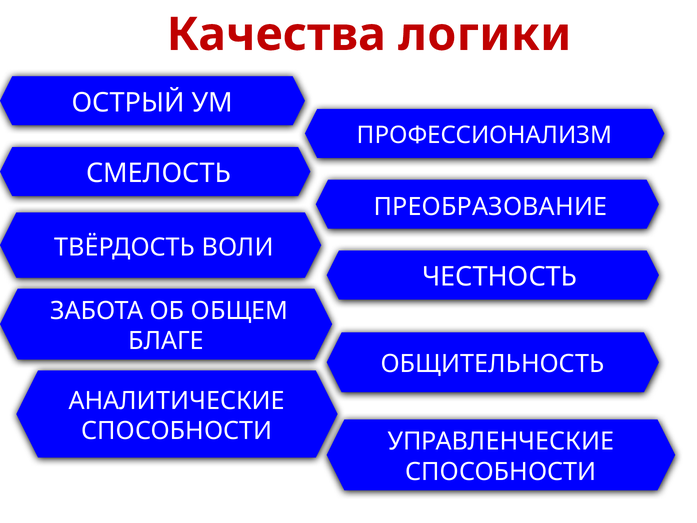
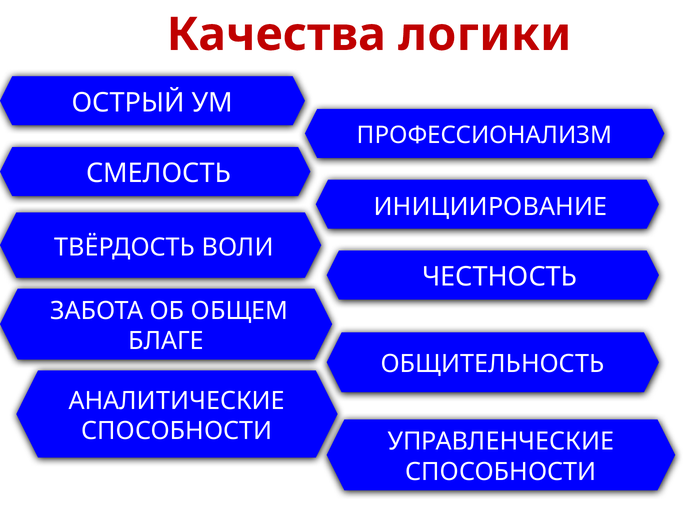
ПРЕОБРАЗОВАНИЕ: ПРЕОБРАЗОВАНИЕ -> ИНИЦИИРОВАНИЕ
